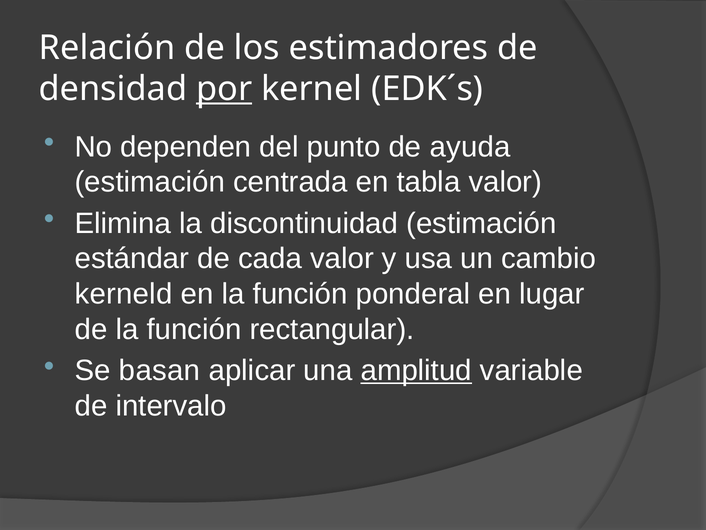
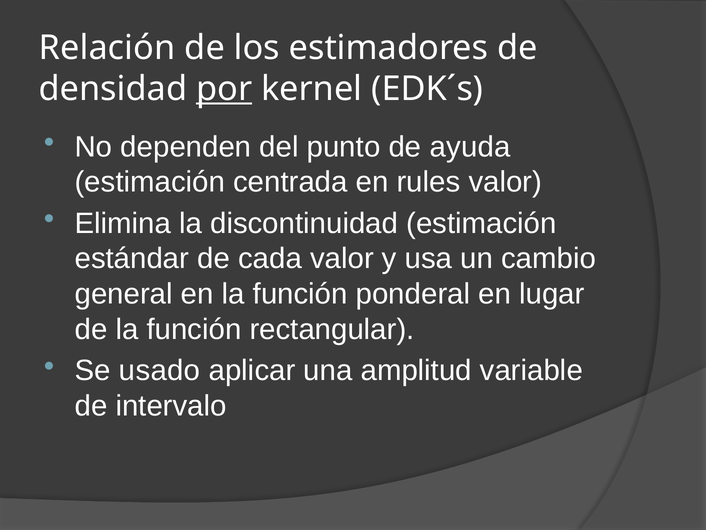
tabla: tabla -> rules
kerneld: kerneld -> general
basan: basan -> usado
amplitud underline: present -> none
